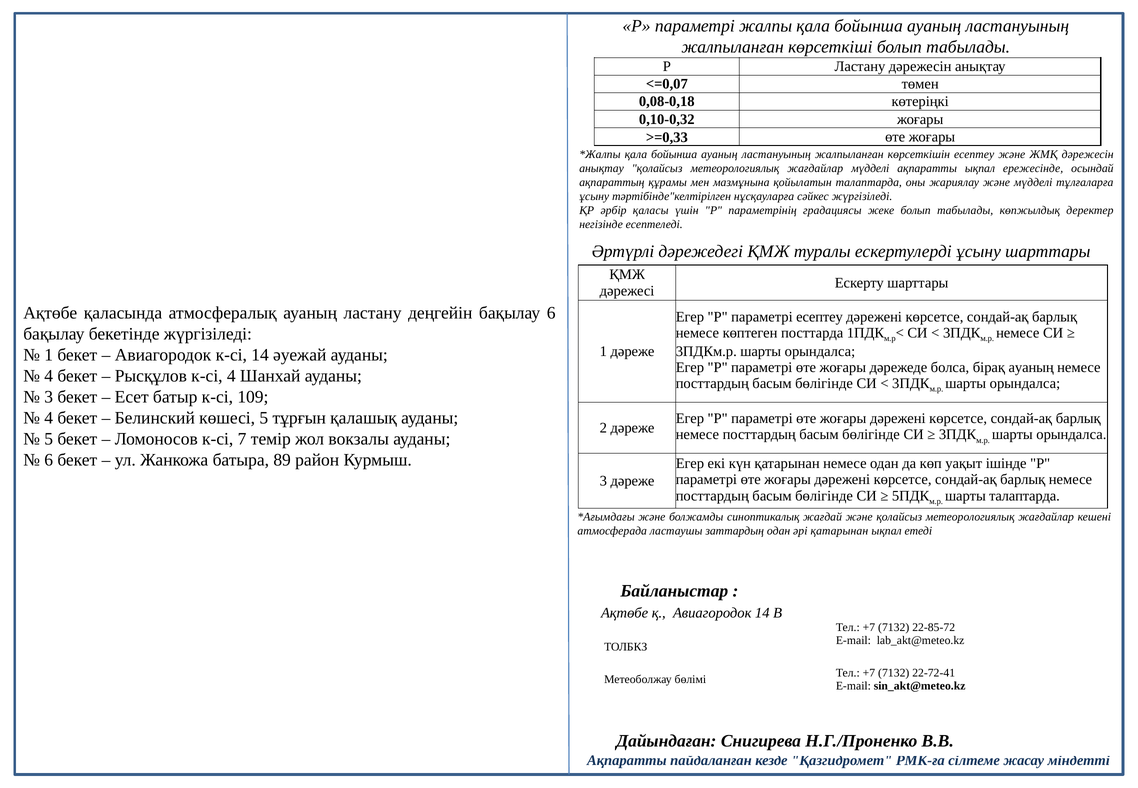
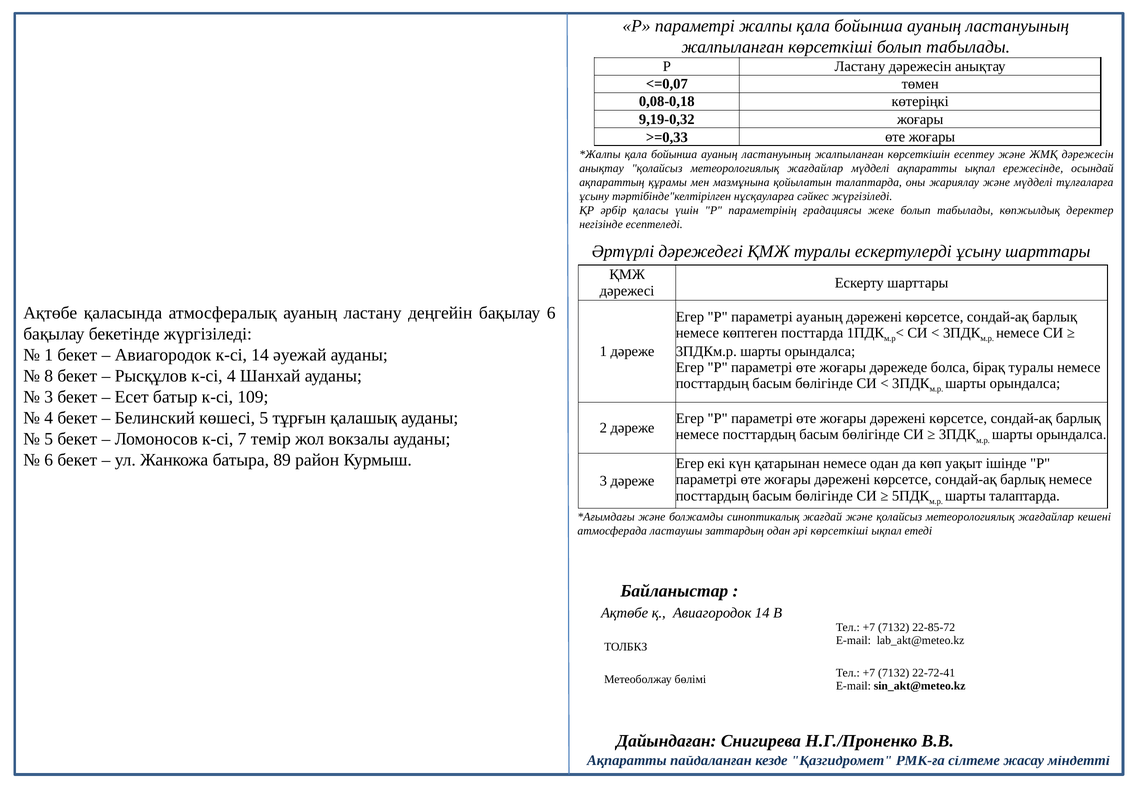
0,10-0,32: 0,10-0,32 -> 9,19-0,32
параметрі есептеу: есептеу -> ауаның
бірақ ауаның: ауаның -> туралы
4 at (49, 376): 4 -> 8
әрі қатарынан: қатарынан -> көрсеткіші
